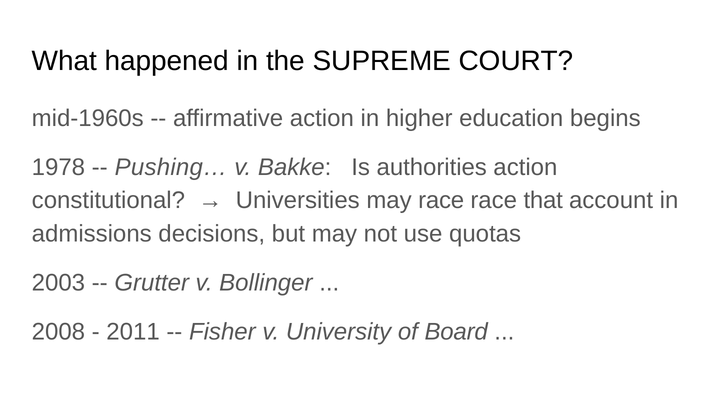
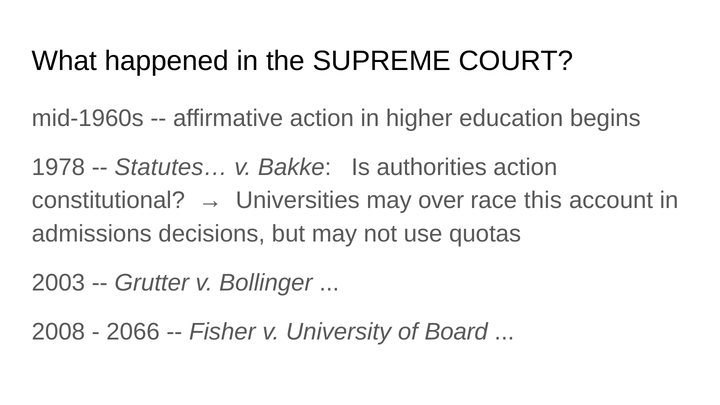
Pushing…: Pushing… -> Statutes…
may race: race -> over
that: that -> this
2011: 2011 -> 2066
